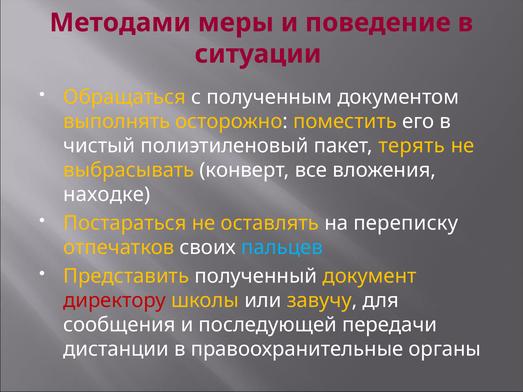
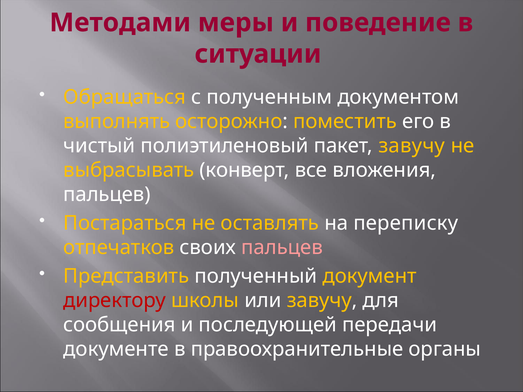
пакет терять: терять -> завучу
находке at (107, 195): находке -> пальцев
пальцев at (282, 248) colour: light blue -> pink
дистанции: дистанции -> документе
